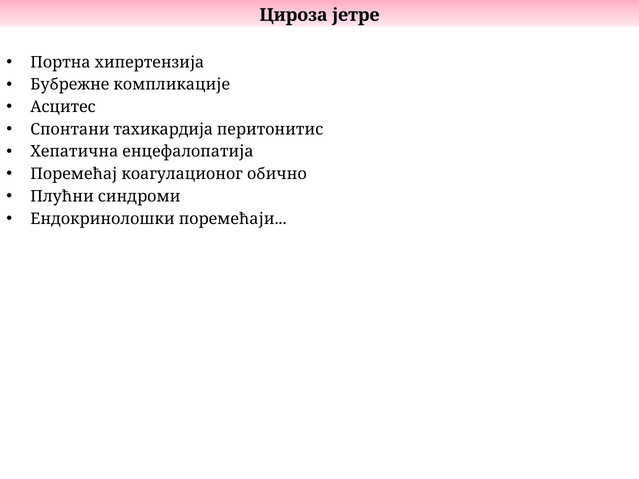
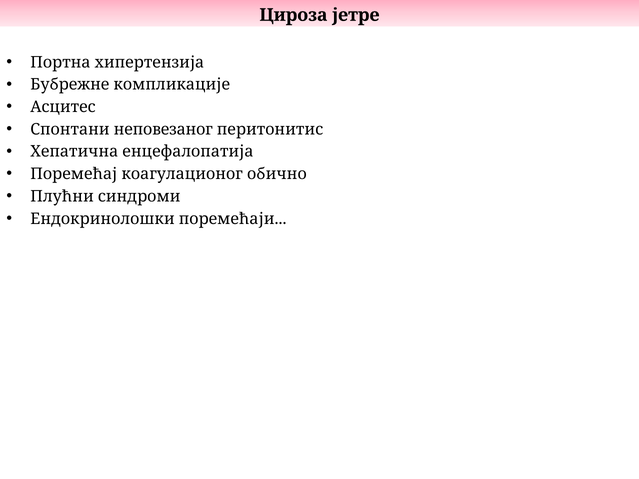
тахикардија: тахикардија -> неповезаног
